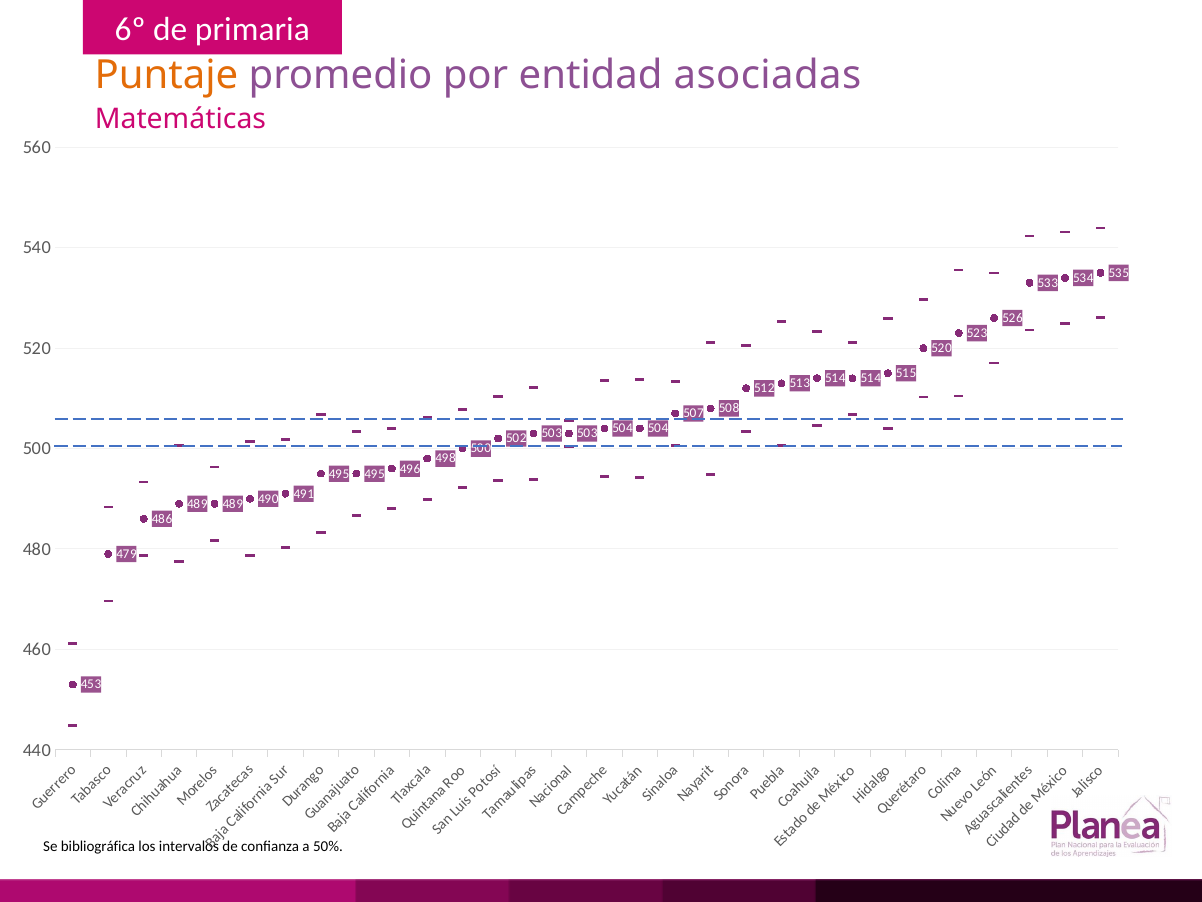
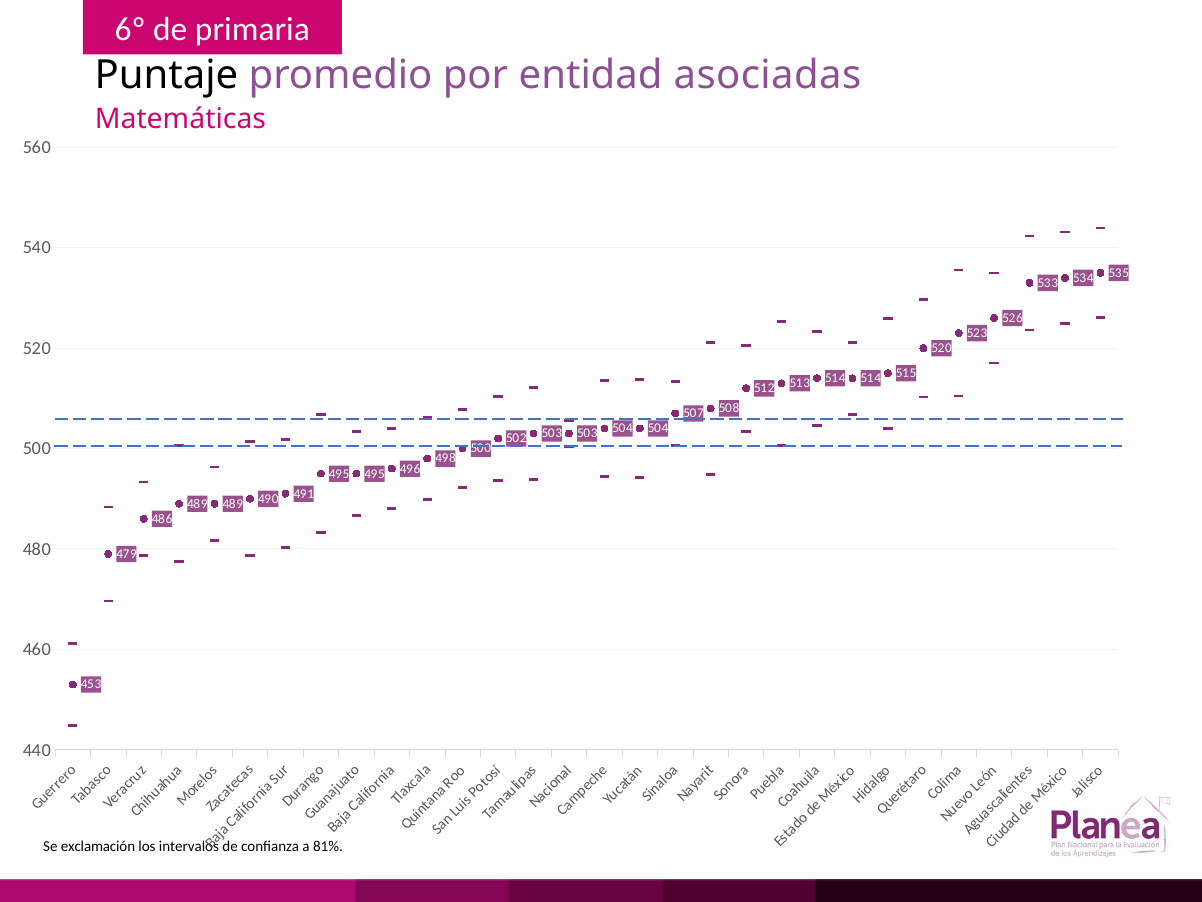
Puntaje colour: orange -> black
bibliográfica: bibliográfica -> exclamación
50%: 50% -> 81%
